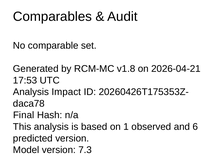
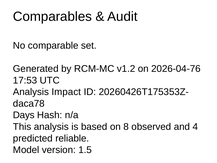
v1.8: v1.8 -> v1.2
2026-04-21: 2026-04-21 -> 2026-04-76
Final: Final -> Days
1: 1 -> 8
6: 6 -> 4
predicted version: version -> reliable
7.3: 7.3 -> 1.5
